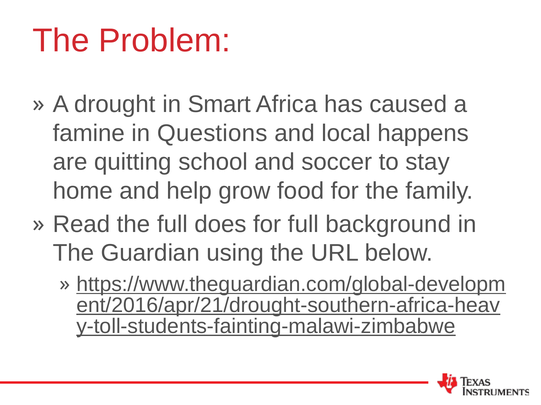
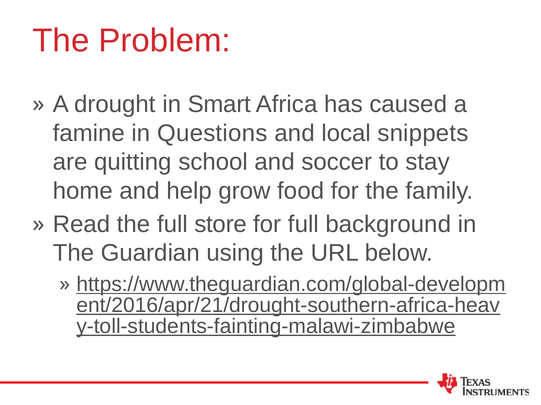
happens: happens -> snippets
does: does -> store
